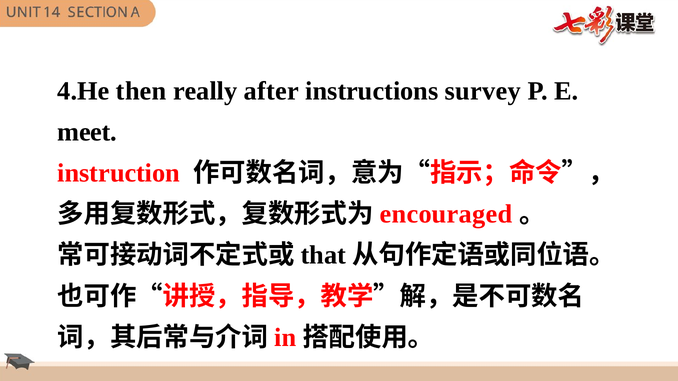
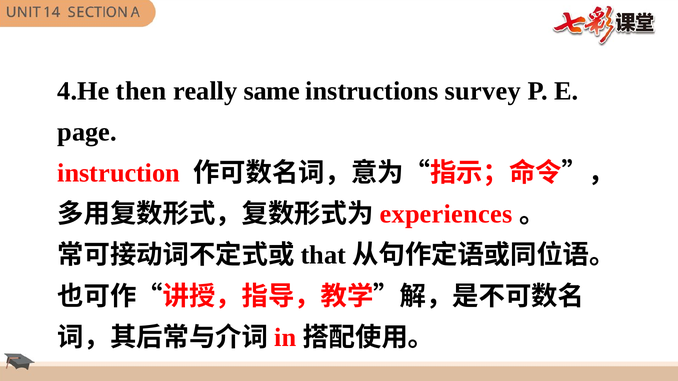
after: after -> same
meet: meet -> page
encouraged: encouraged -> experiences
